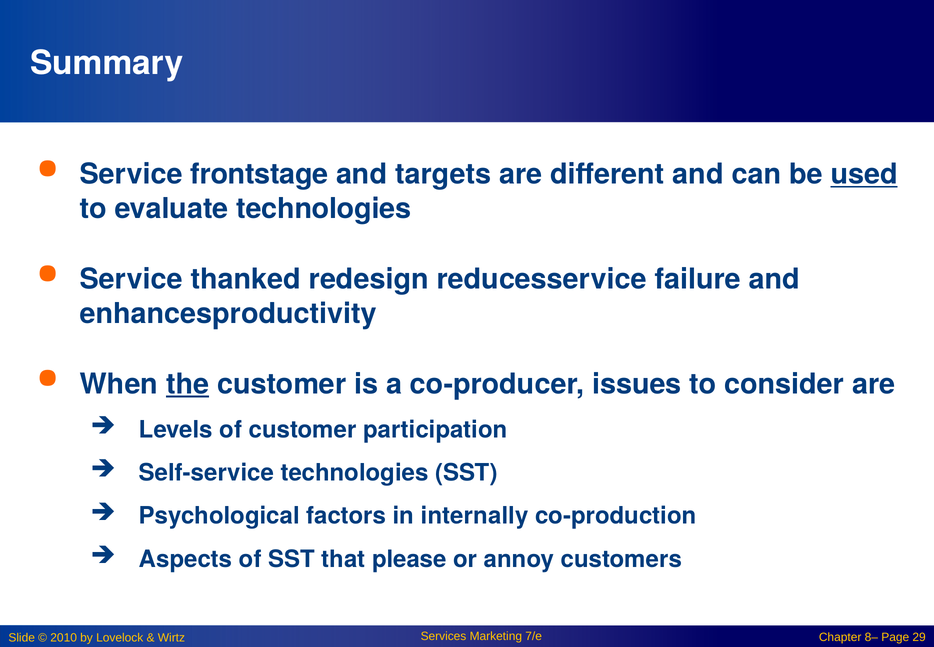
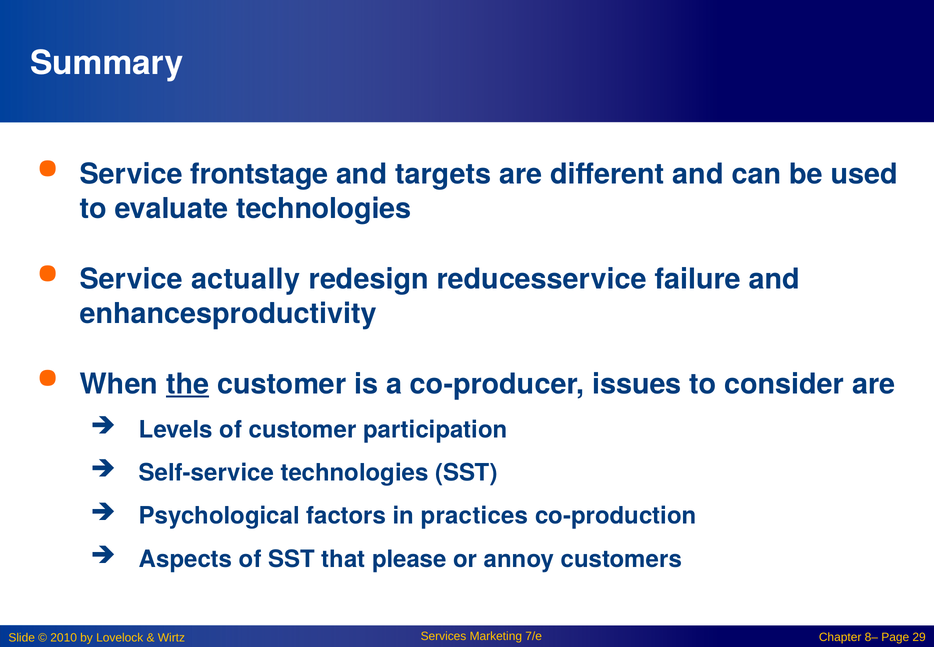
used underline: present -> none
thanked: thanked -> actually
internally: internally -> practices
